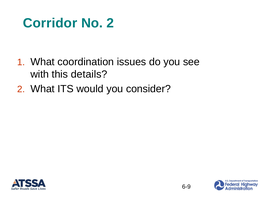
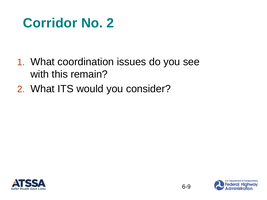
details: details -> remain
